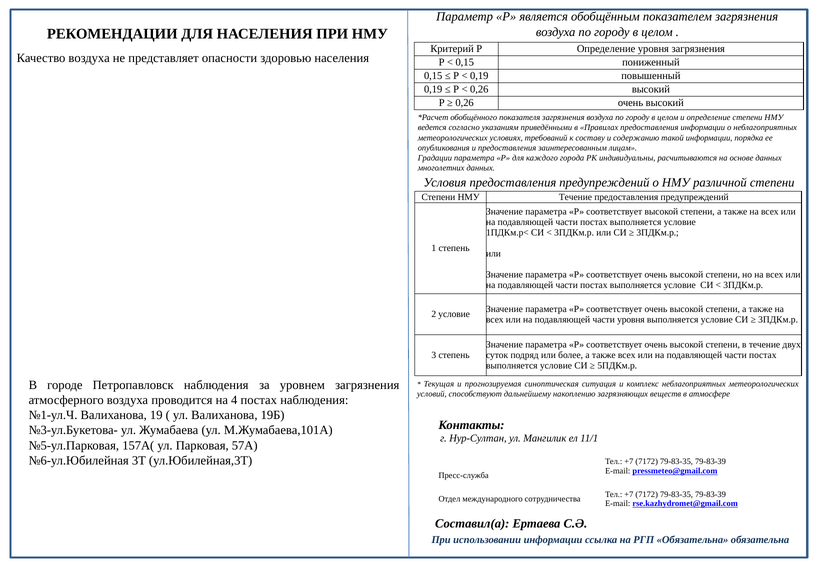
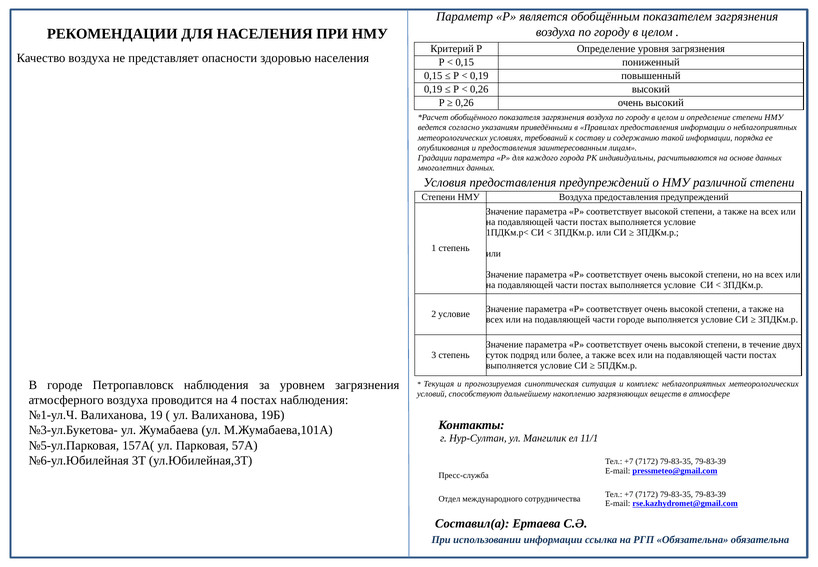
НМУ Течение: Течение -> Воздуха
части уровня: уровня -> городе
